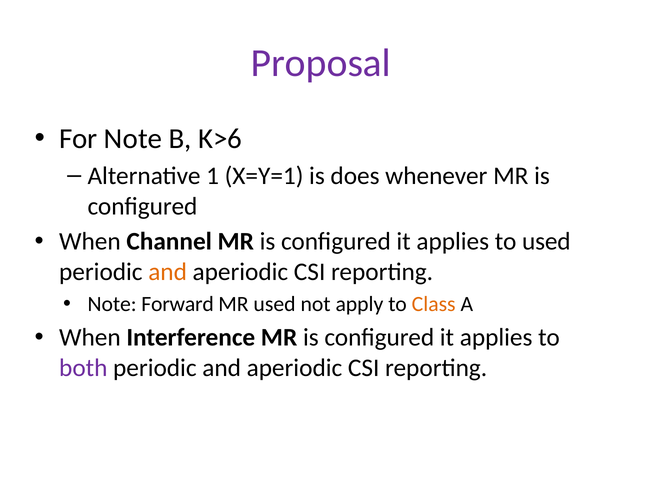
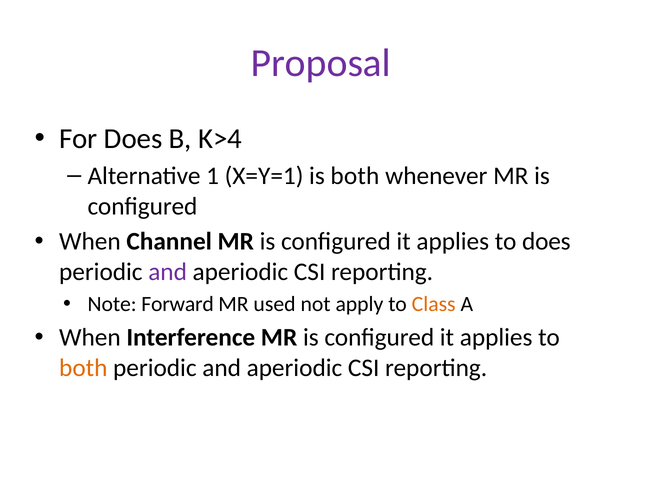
For Note: Note -> Does
K>6: K>6 -> K>4
is does: does -> both
to used: used -> does
and at (168, 272) colour: orange -> purple
both at (83, 368) colour: purple -> orange
